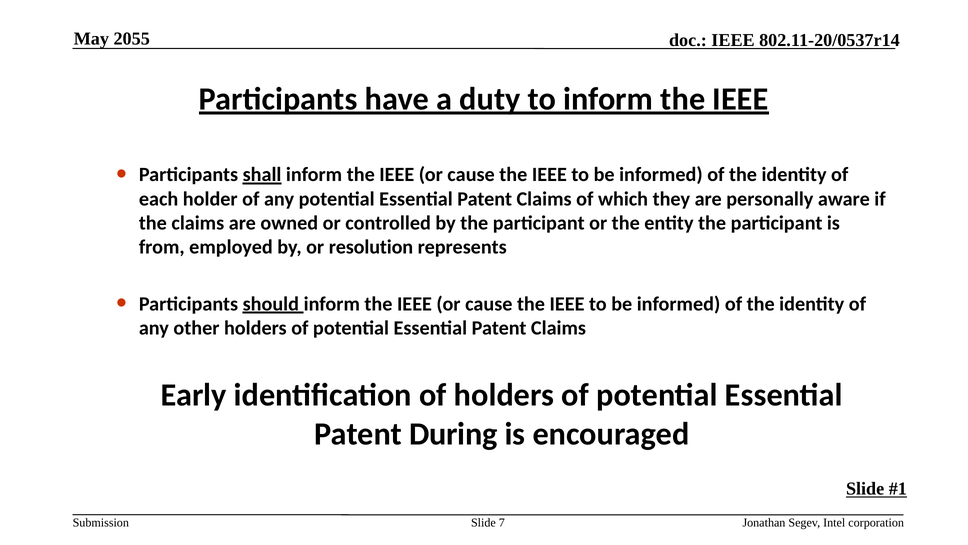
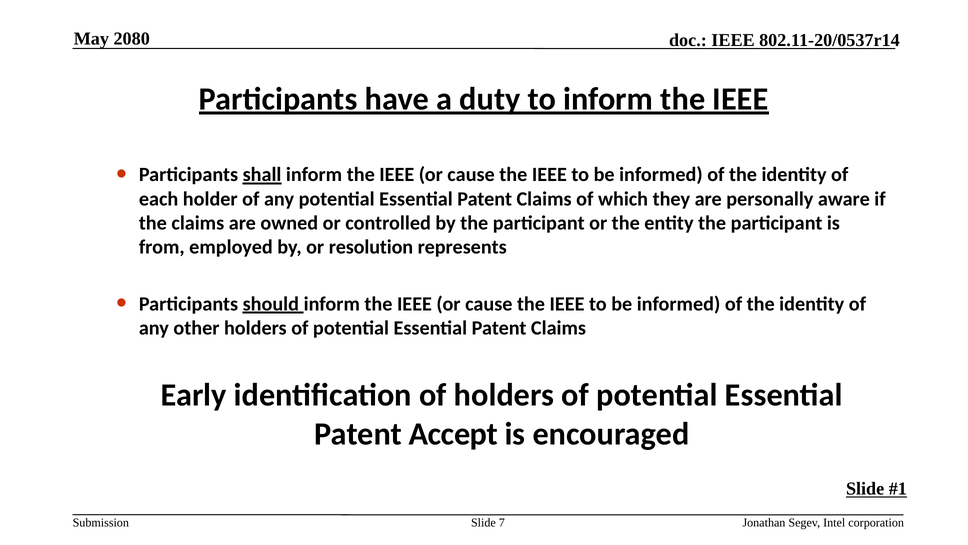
2055: 2055 -> 2080
During: During -> Accept
